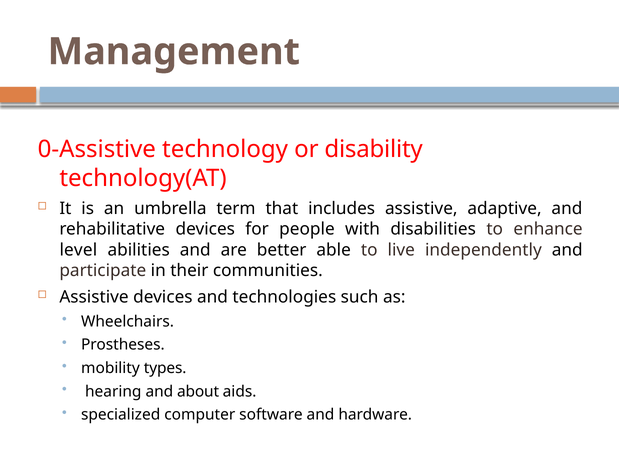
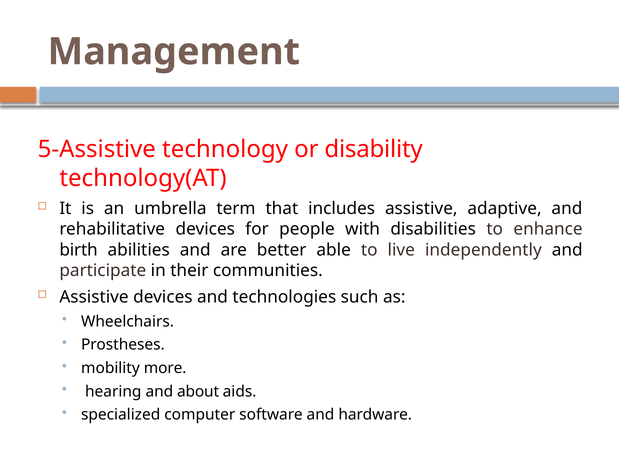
0-Assistive: 0-Assistive -> 5-Assistive
level: level -> birth
types: types -> more
